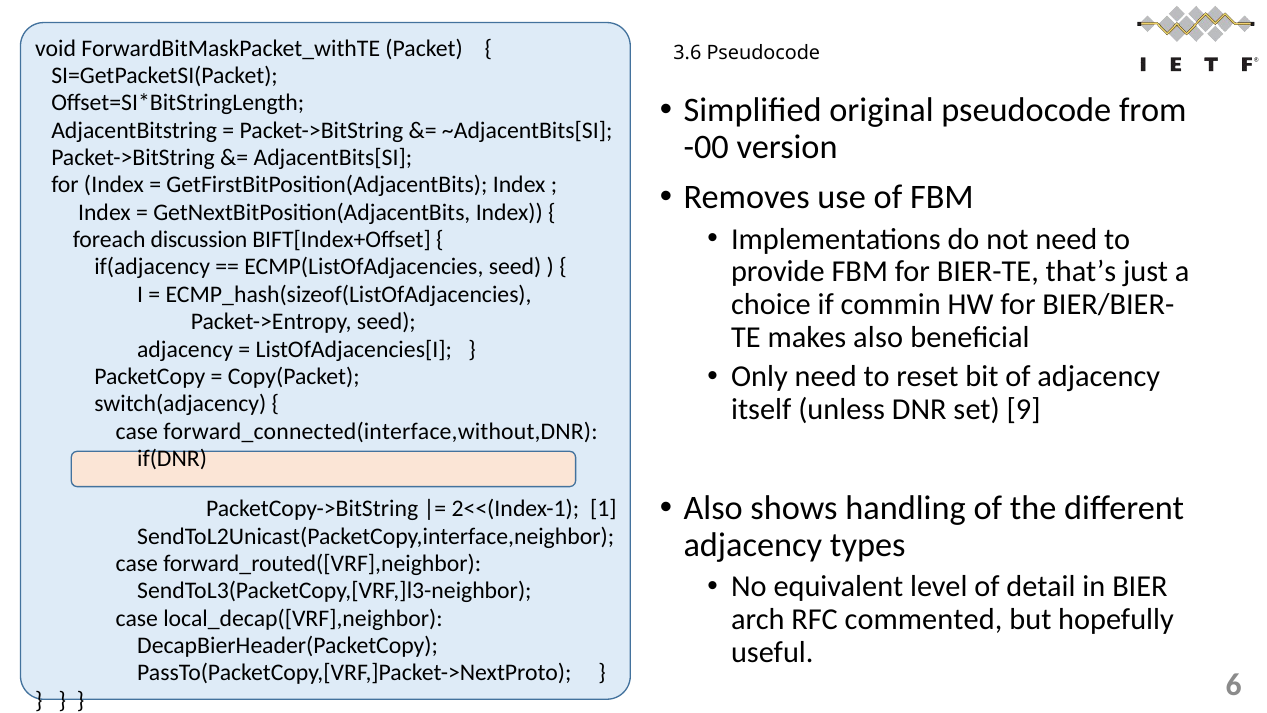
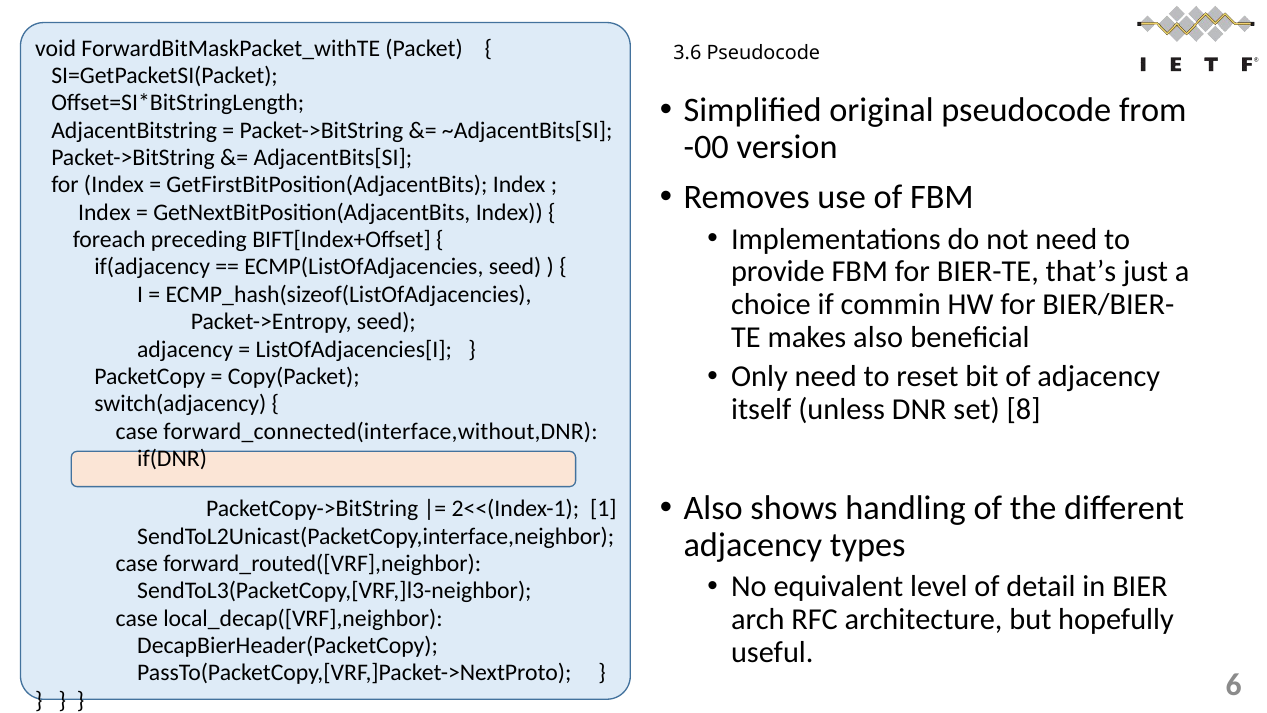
discussion: discussion -> preceding
9: 9 -> 8
commented: commented -> architecture
